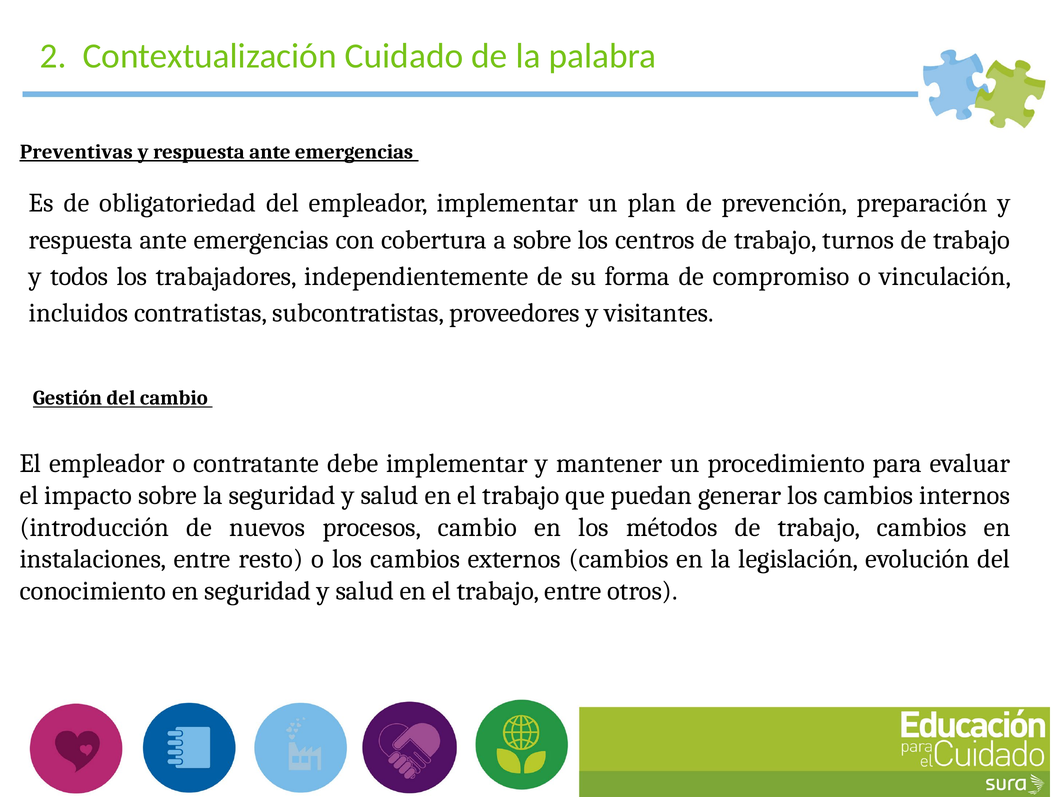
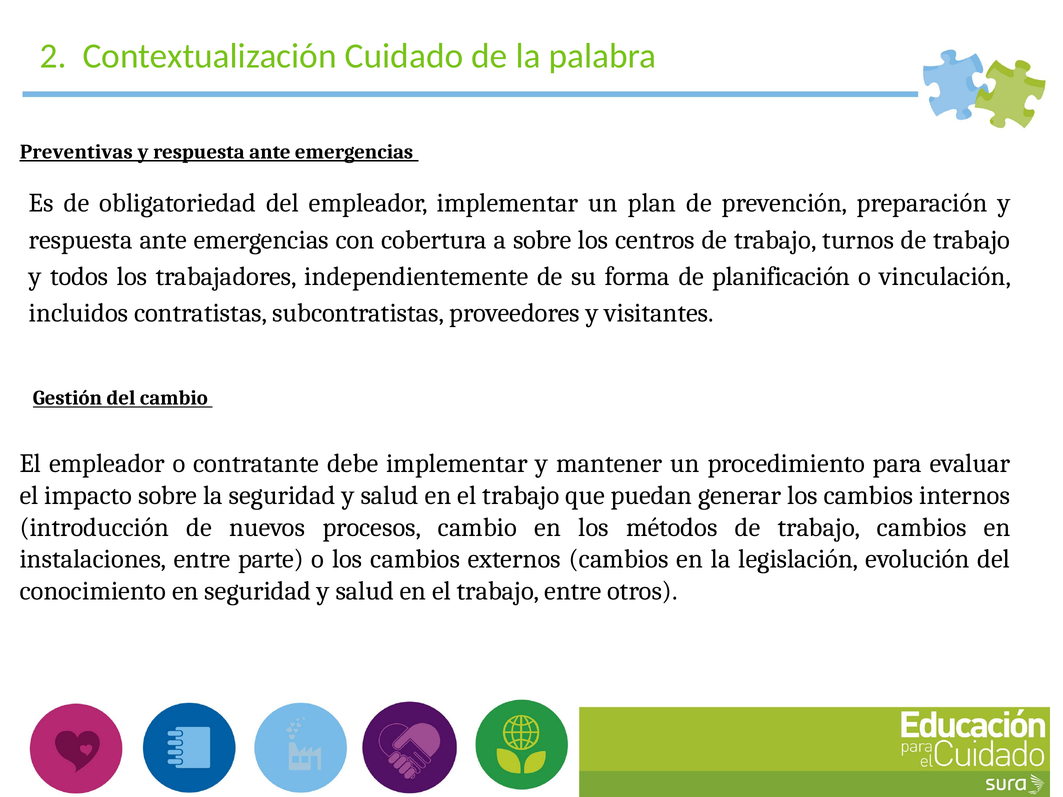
compromiso: compromiso -> planificación
resto: resto -> parte
